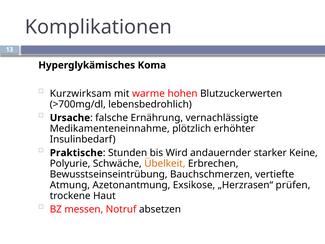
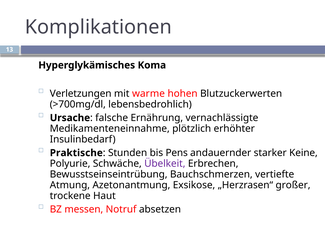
Kurzwirksam: Kurzwirksam -> Verletzungen
Wird: Wird -> Pens
Übelkeit colour: orange -> purple
prüfen: prüfen -> großer
